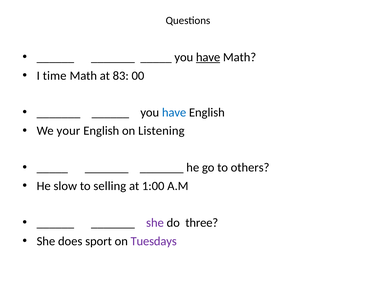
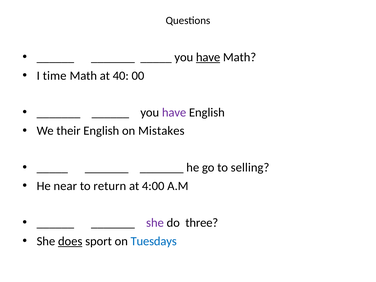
83: 83 -> 40
have at (174, 112) colour: blue -> purple
your: your -> their
Listening: Listening -> Mistakes
others: others -> selling
slow: slow -> near
selling: selling -> return
1:00: 1:00 -> 4:00
does underline: none -> present
Tuesdays colour: purple -> blue
